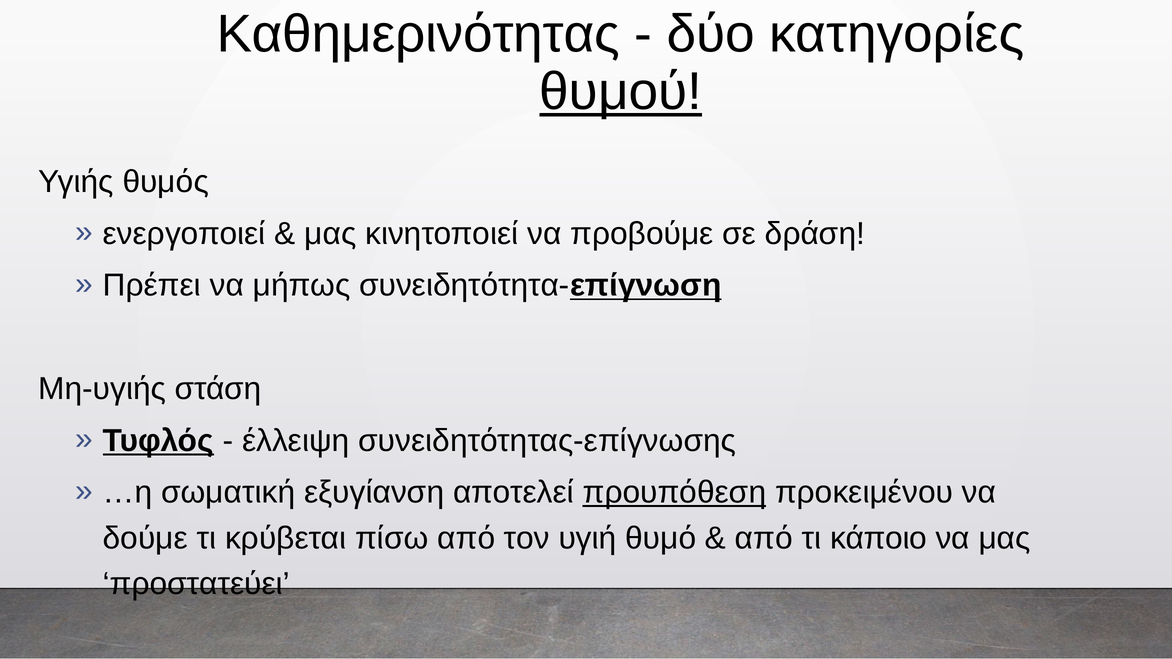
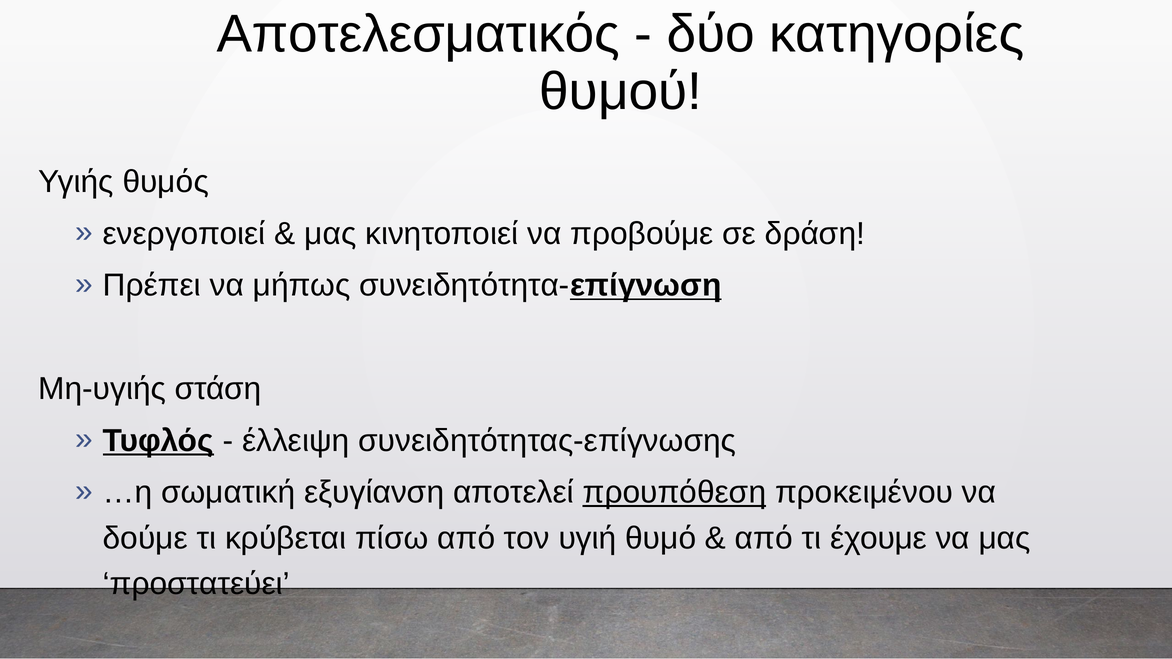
Καθημερινότητας: Καθημερινότητας -> Αποτελεσματικός
θυμού underline: present -> none
κάποιο: κάποιο -> έχουμε
